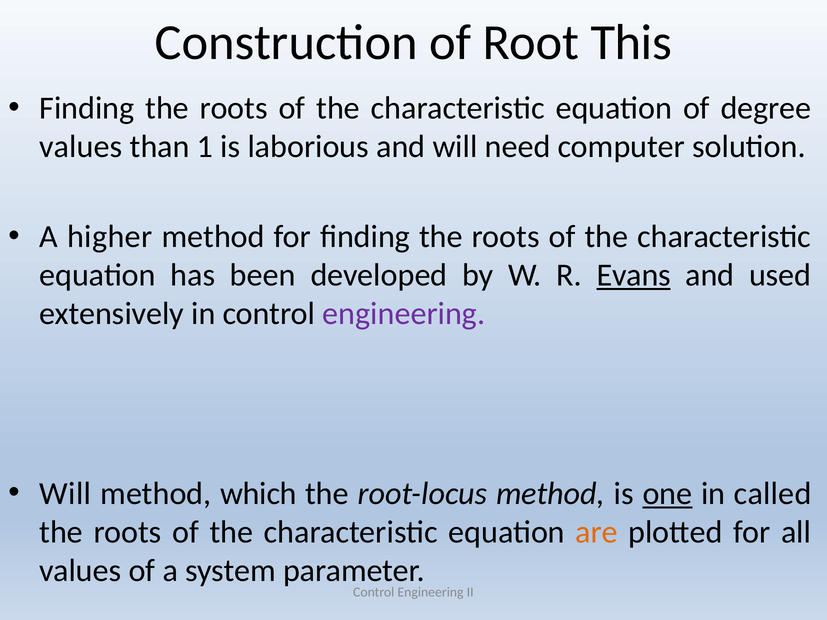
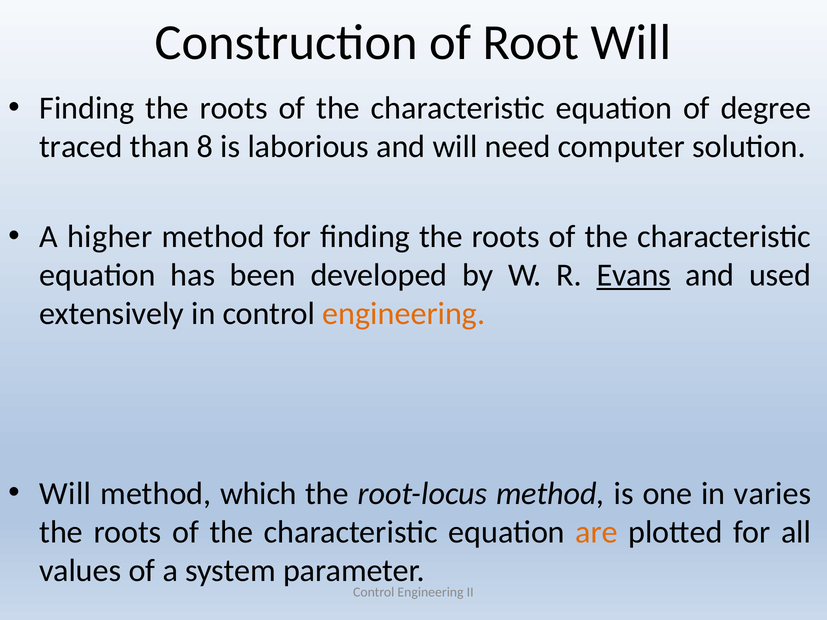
Root This: This -> Will
values at (81, 147): values -> traced
1: 1 -> 8
engineering at (404, 314) colour: purple -> orange
one underline: present -> none
called: called -> varies
